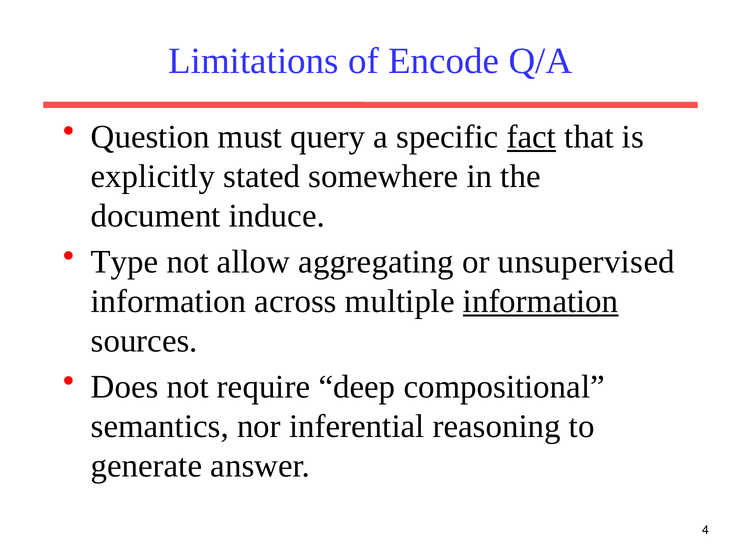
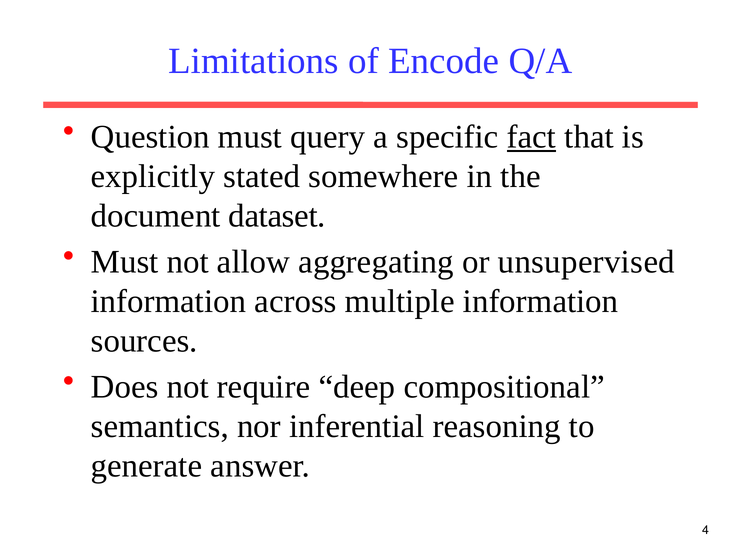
induce: induce -> dataset
Type at (125, 262): Type -> Must
information at (541, 302) underline: present -> none
